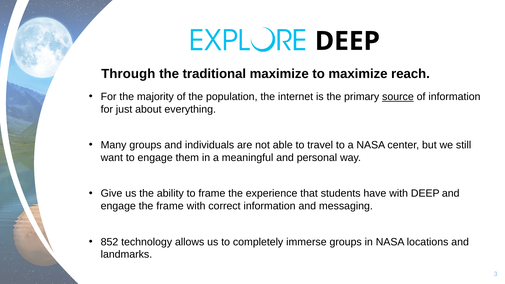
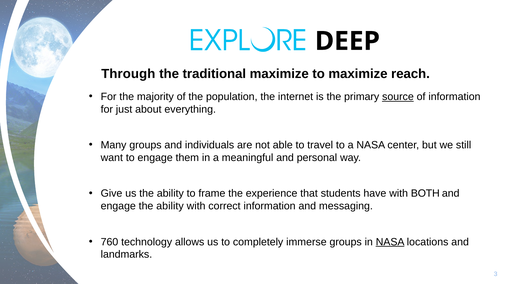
with DEEP: DEEP -> BOTH
engage the frame: frame -> ability
852: 852 -> 760
NASA at (390, 242) underline: none -> present
